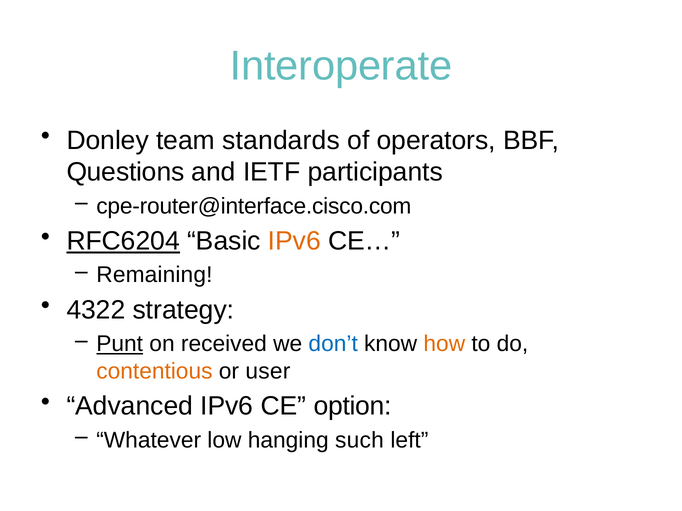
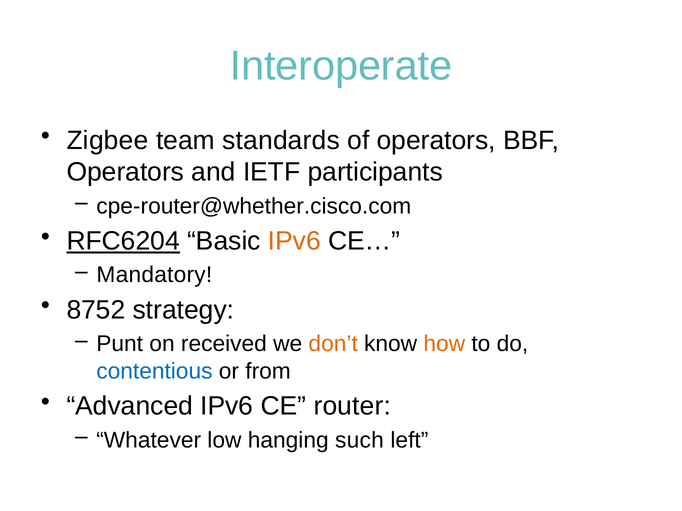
Donley: Donley -> Zigbee
Questions at (125, 172): Questions -> Operators
cpe-router@interface.cisco.com: cpe-router@interface.cisco.com -> cpe-router@whether.cisco.com
Remaining: Remaining -> Mandatory
4322: 4322 -> 8752
Punt underline: present -> none
don’t colour: blue -> orange
contentious colour: orange -> blue
user: user -> from
option: option -> router
